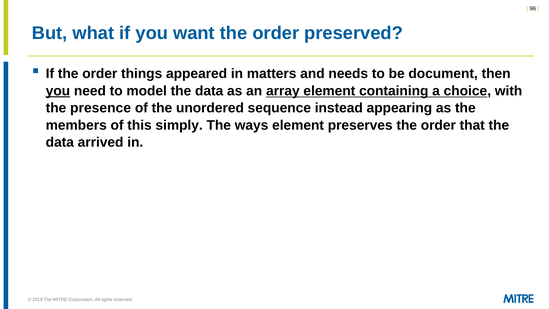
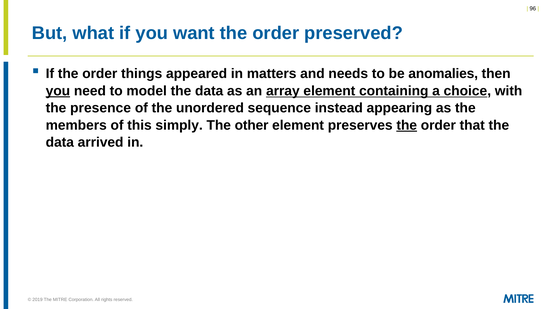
document: document -> anomalies
ways: ways -> other
the at (407, 125) underline: none -> present
